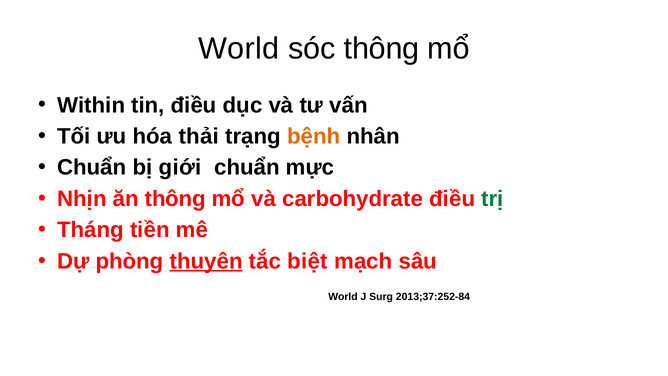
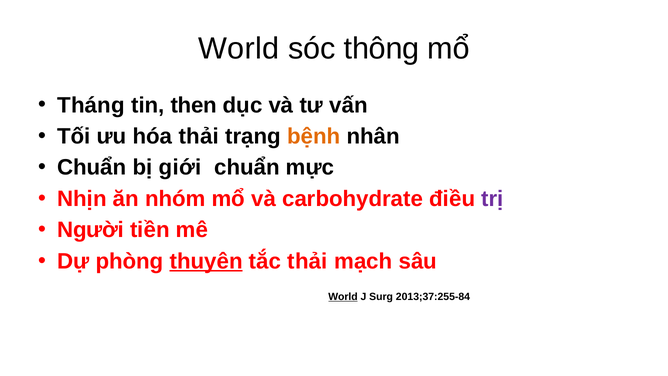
Within: Within -> Tháng
tin điều: điều -> then
ăn thông: thông -> nhóm
trị colour: green -> purple
Tháng: Tháng -> Người
tắc biệt: biệt -> thải
World at (343, 297) underline: none -> present
2013;37:252-84: 2013;37:252-84 -> 2013;37:255-84
